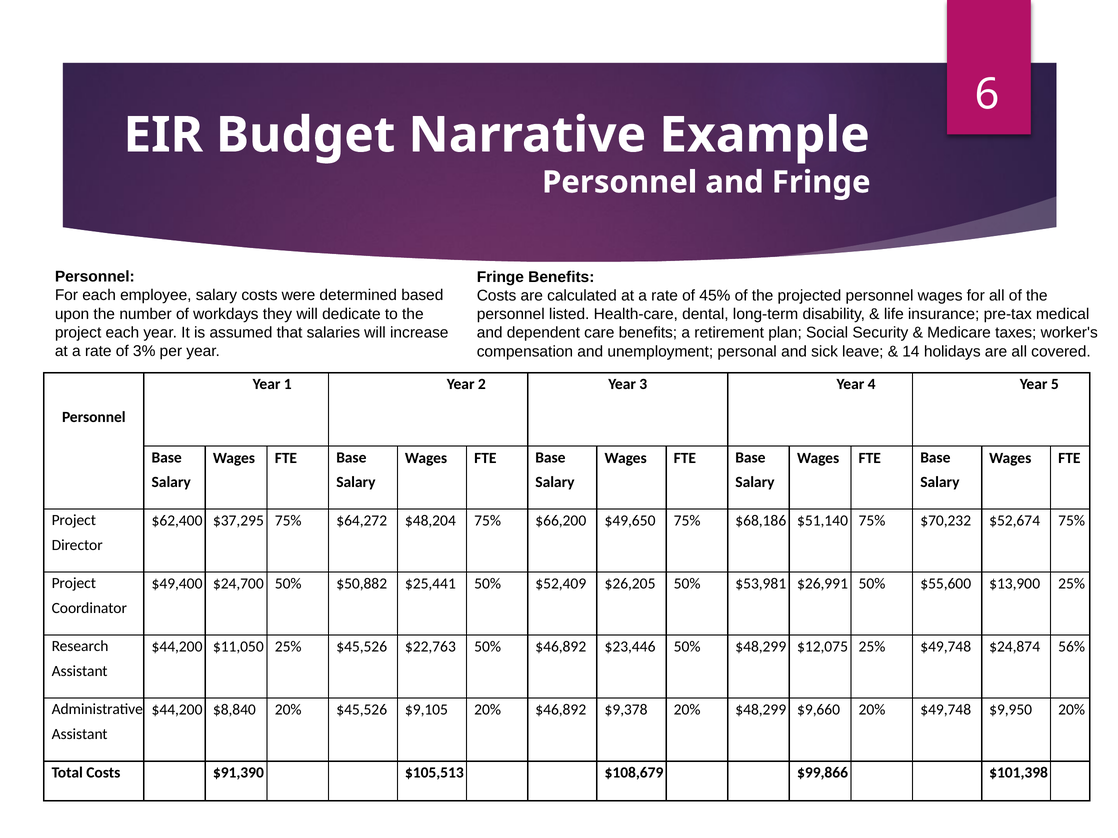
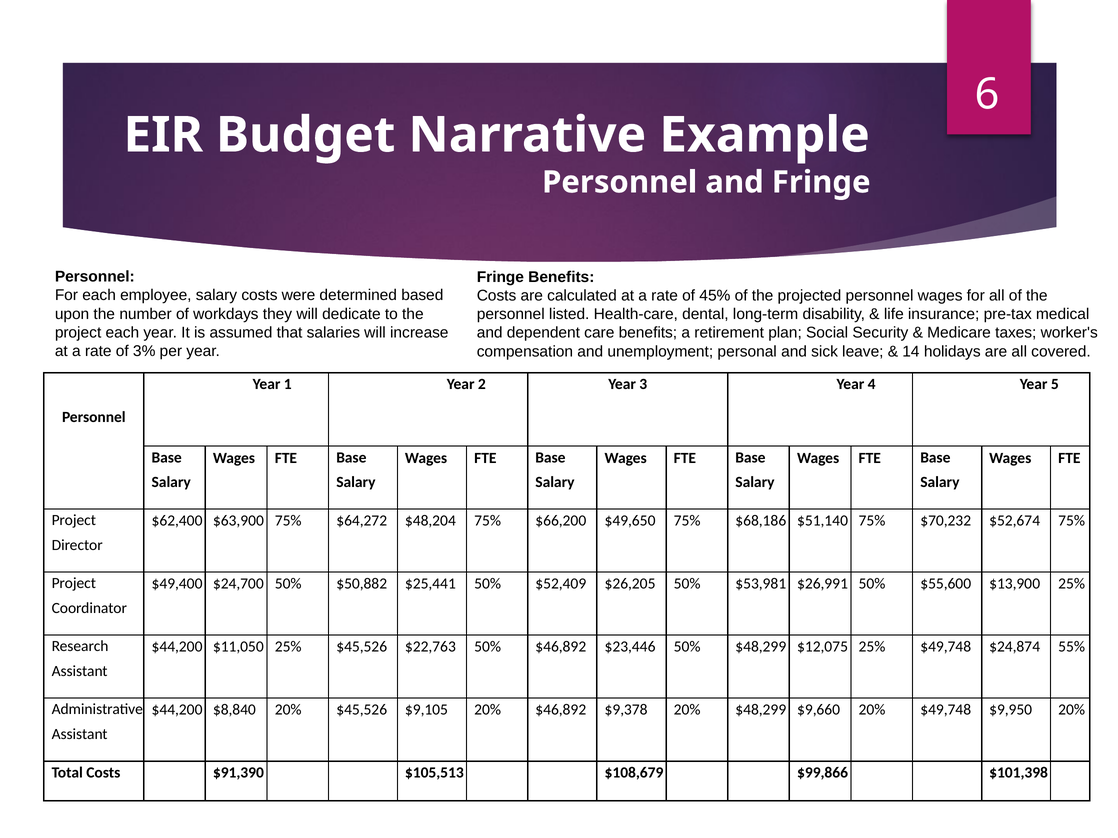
$37,295: $37,295 -> $63,900
56%: 56% -> 55%
